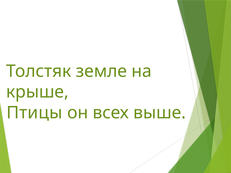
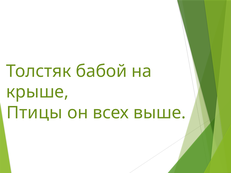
земле: земле -> бабой
